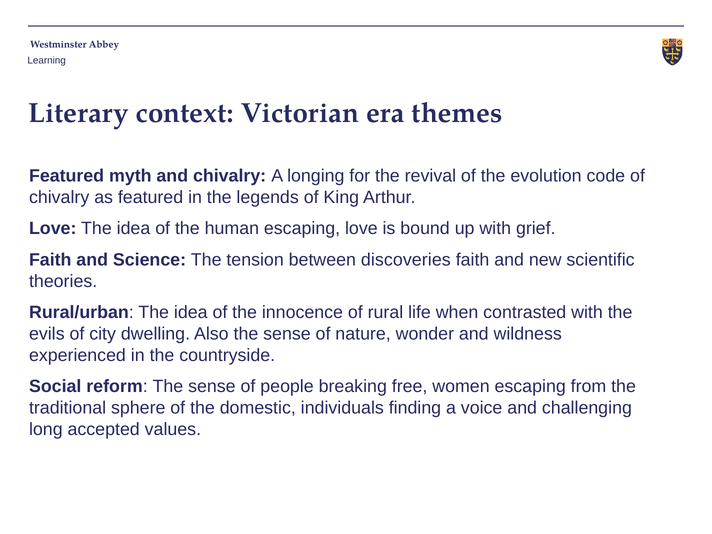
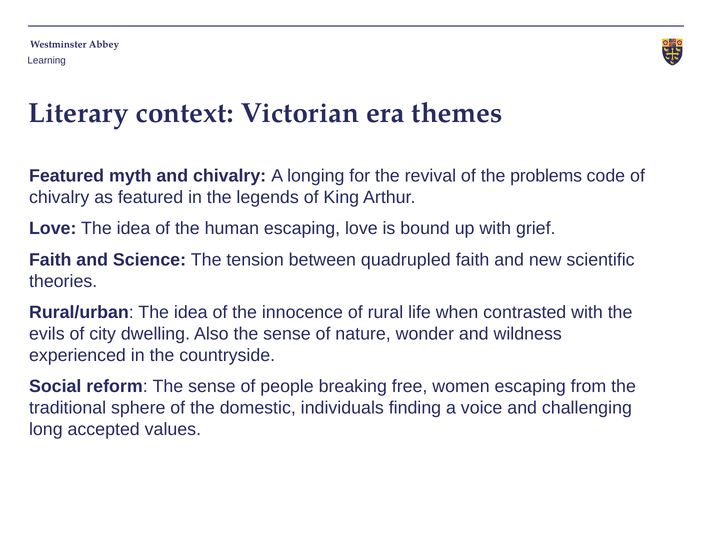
evolution: evolution -> problems
discoveries: discoveries -> quadrupled
